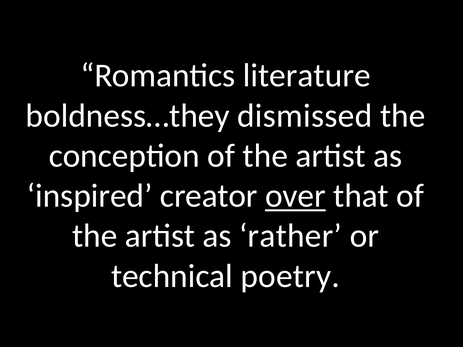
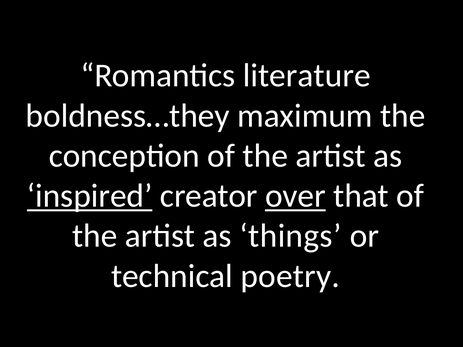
dismissed: dismissed -> maximum
inspired underline: none -> present
rather: rather -> things
